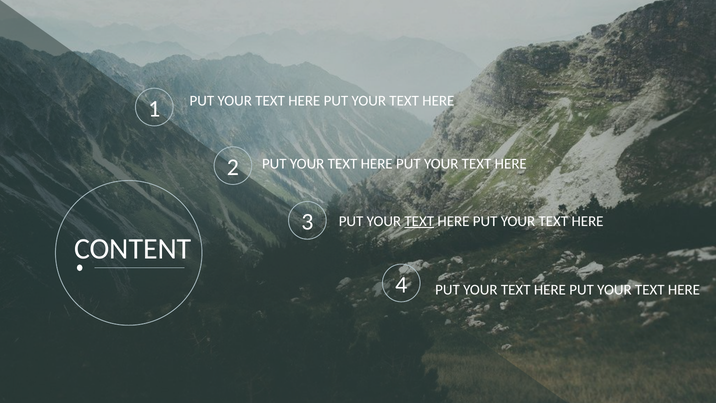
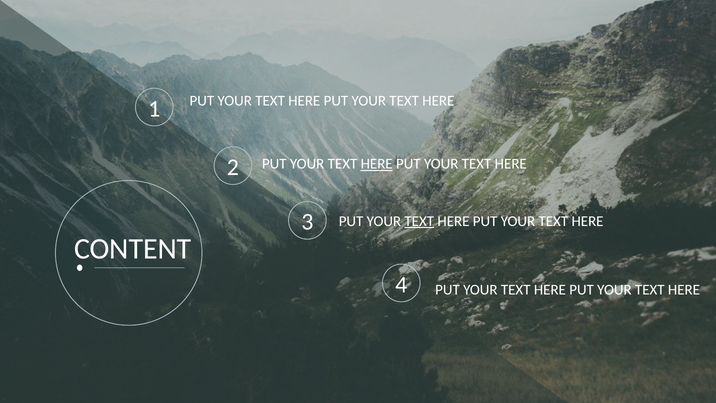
HERE at (377, 164) underline: none -> present
